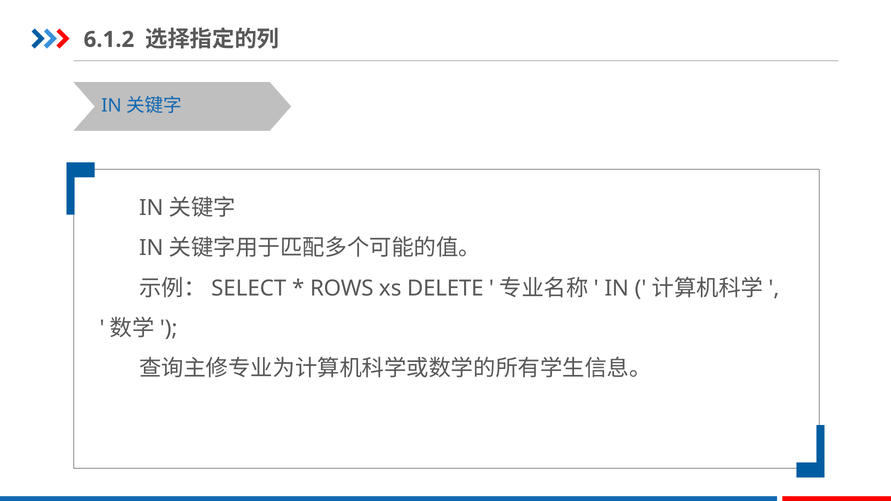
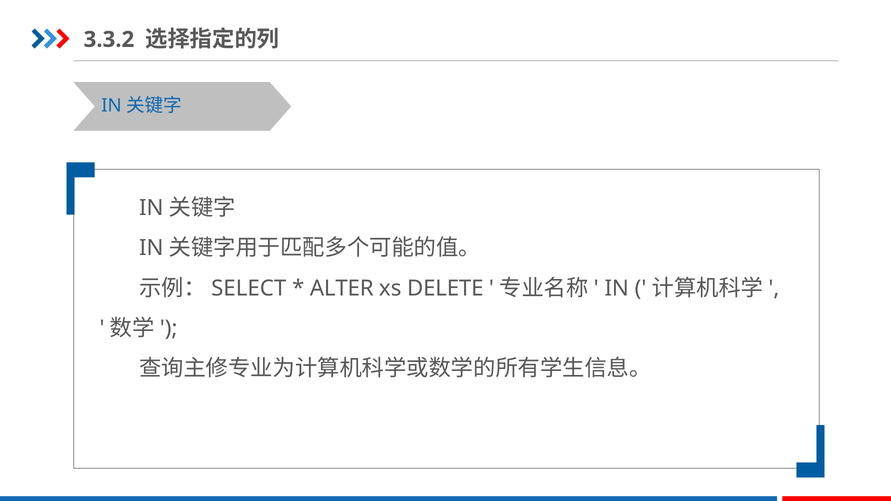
6.1.2: 6.1.2 -> 3.3.2
ROWS: ROWS -> ALTER
